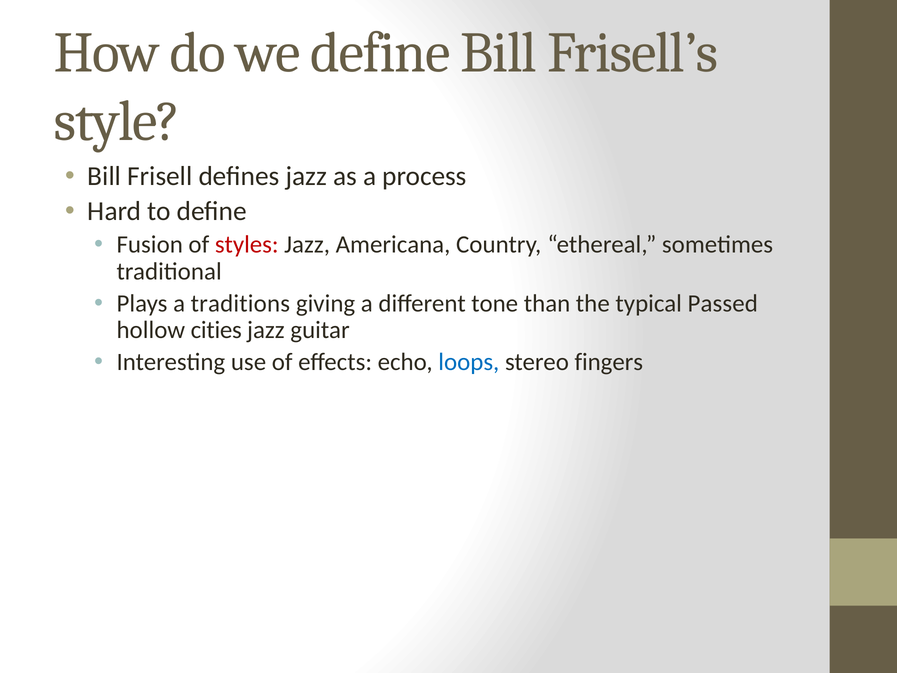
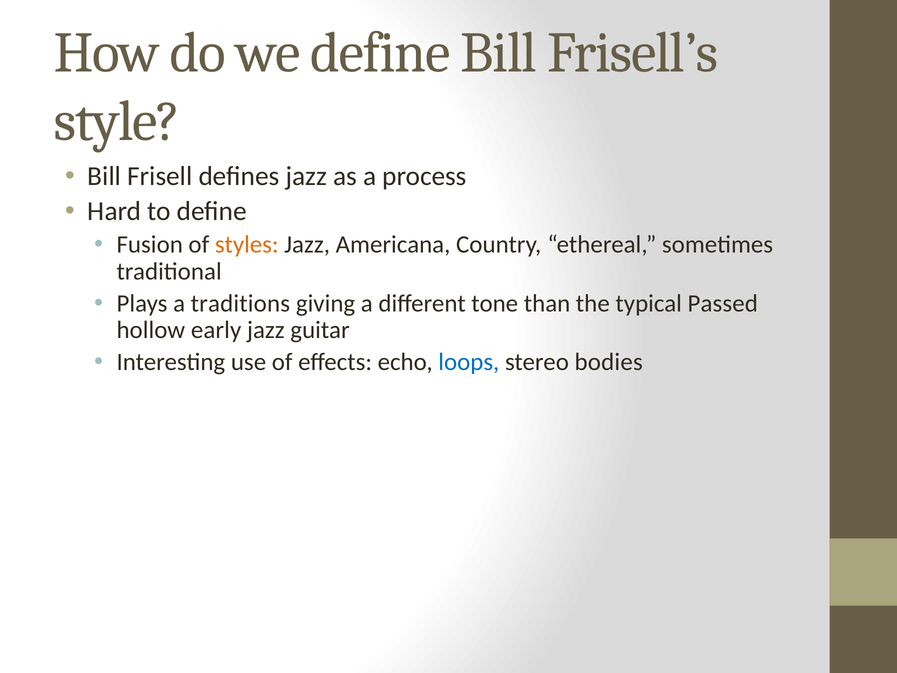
styles colour: red -> orange
cities: cities -> early
fingers: fingers -> bodies
